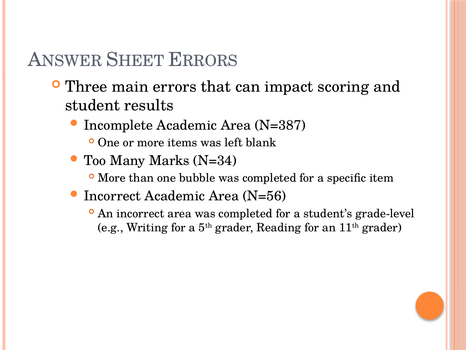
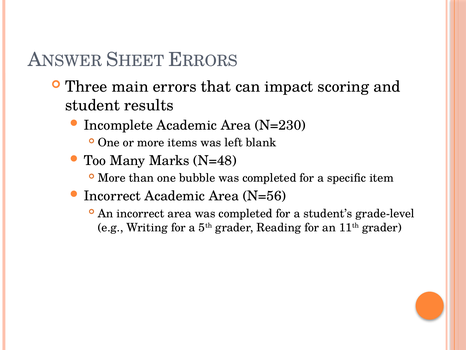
N=387: N=387 -> N=230
N=34: N=34 -> N=48
